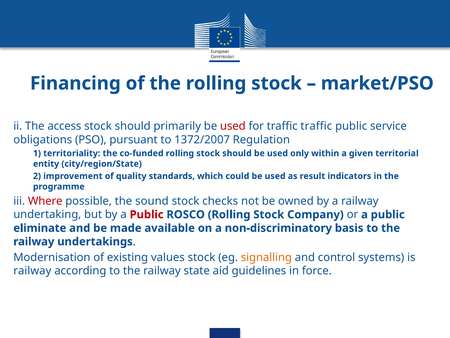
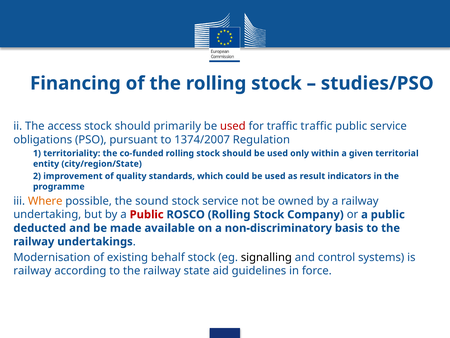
market/PSO: market/PSO -> studies/PSO
1372/2007: 1372/2007 -> 1374/2007
Where colour: red -> orange
stock checks: checks -> service
eliminate: eliminate -> deducted
values: values -> behalf
signalling colour: orange -> black
